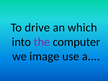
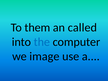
drive: drive -> them
which: which -> called
the colour: purple -> blue
